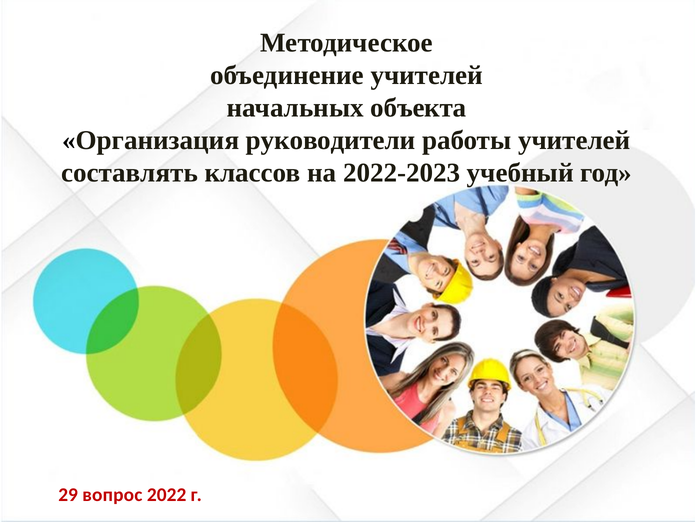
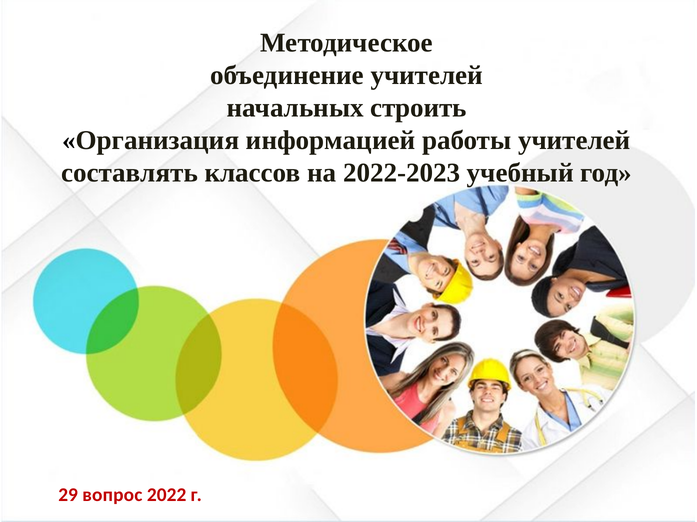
объекта: объекта -> строить
руководители: руководители -> информацией
